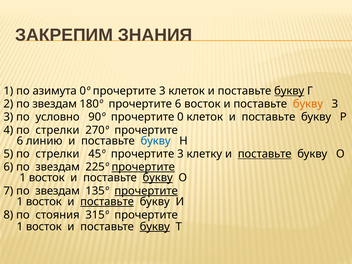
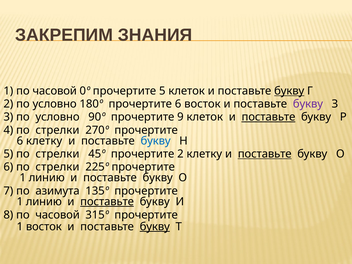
1 по азимута: азимута -> часовой
0º прочертите 3: 3 -> 5
2 по звездам: звездам -> условно
букву at (308, 104) colour: orange -> purple
0: 0 -> 9
поставьте at (268, 117) underline: none -> present
6 линию: линию -> клетку
45º прочертите 3: 3 -> 2
6 по звездам: звездам -> стрелки
прочертите at (143, 167) underline: present -> none
восток at (47, 178): восток -> линию
букву at (158, 178) underline: present -> none
7 по звездам: звездам -> азимута
прочертите at (146, 191) underline: present -> none
восток at (44, 202): восток -> линию
8 по стояния: стояния -> часовой
